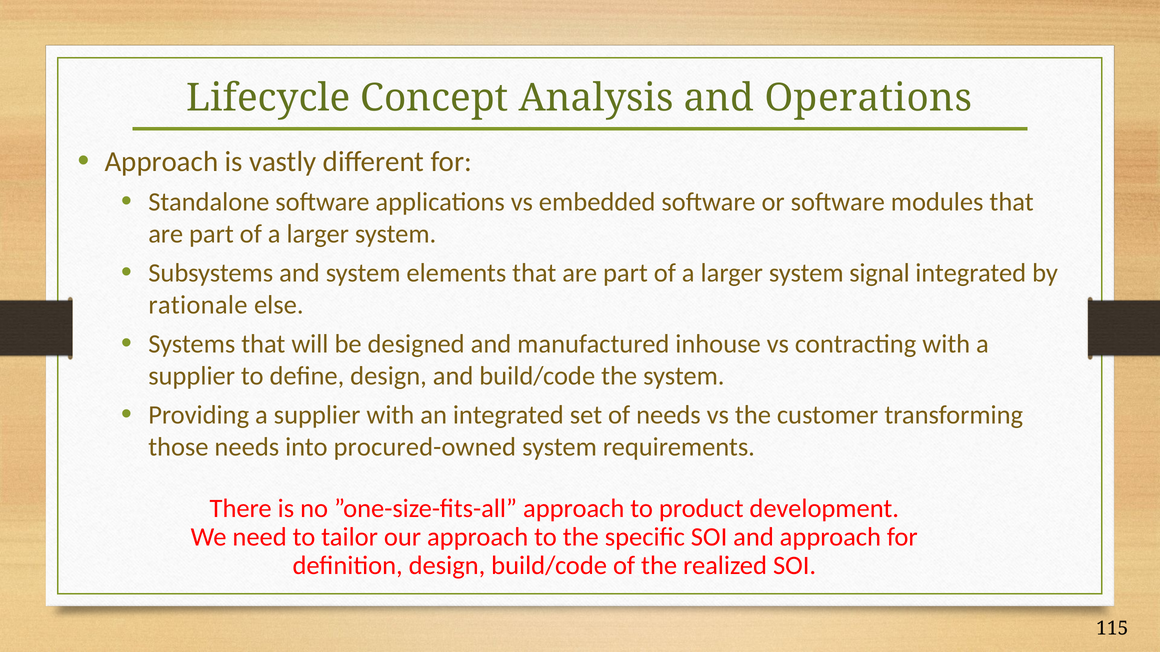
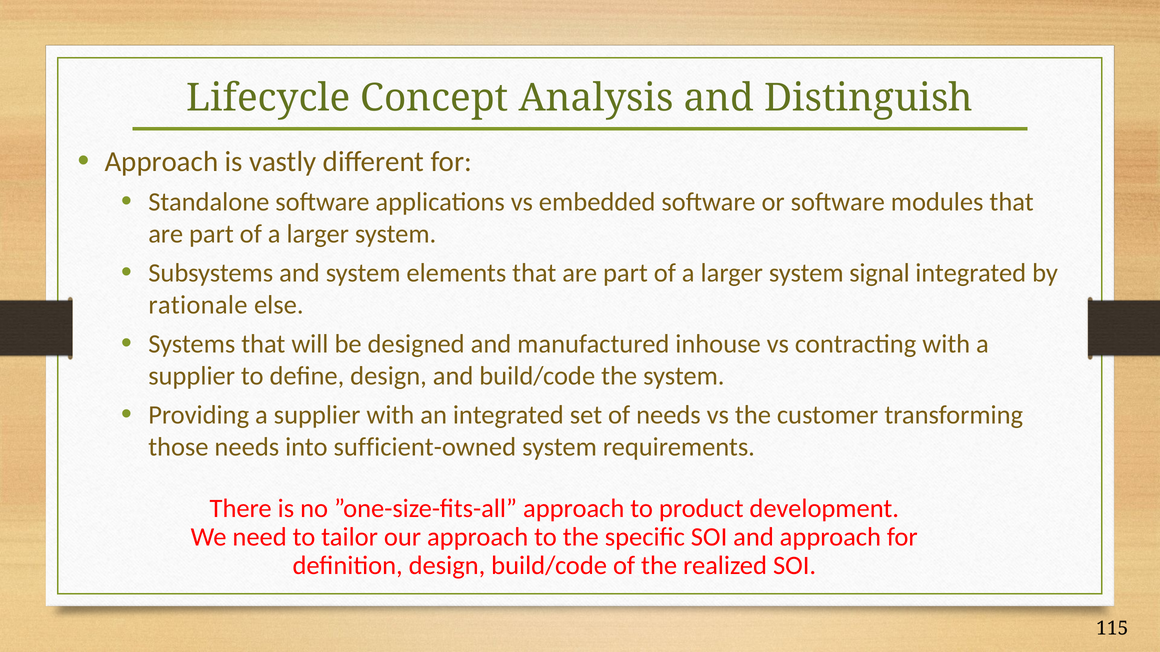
Operations: Operations -> Distinguish
procured-owned: procured-owned -> sufficient-owned
